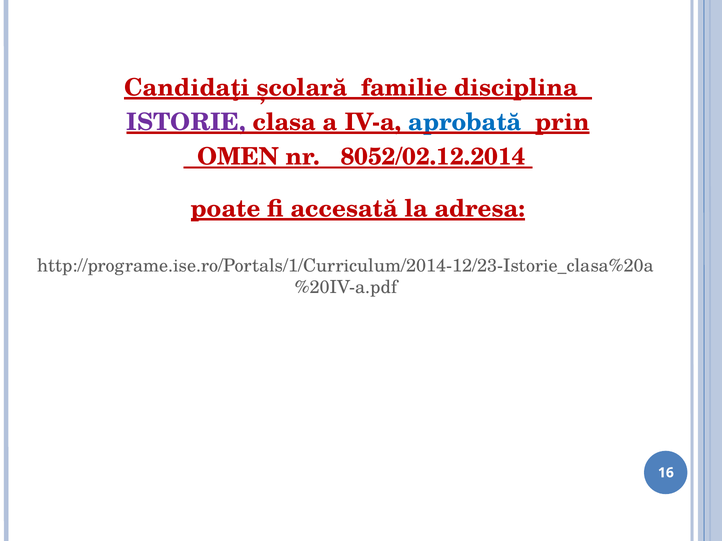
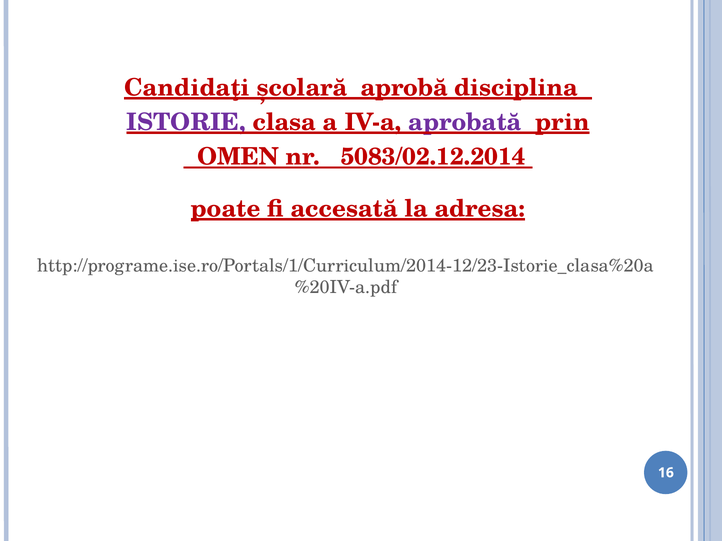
familie: familie -> aprobă
aprobată colour: blue -> purple
8052/02.12.2014: 8052/02.12.2014 -> 5083/02.12.2014
